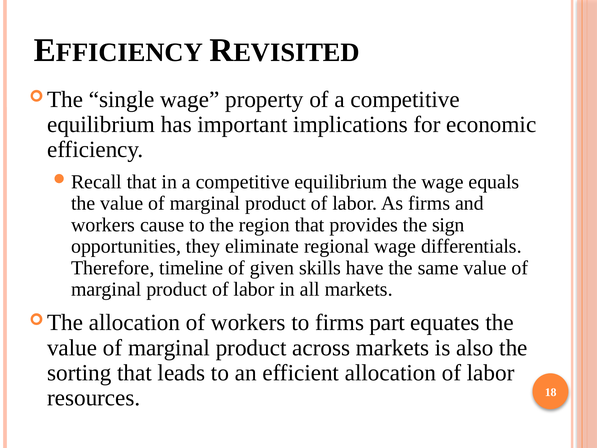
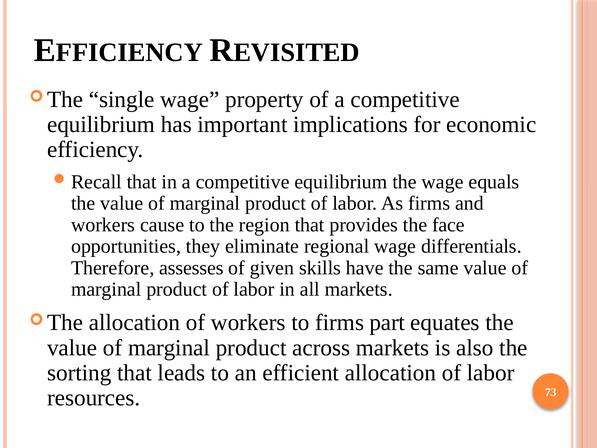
sign: sign -> face
timeline: timeline -> assesses
18: 18 -> 73
